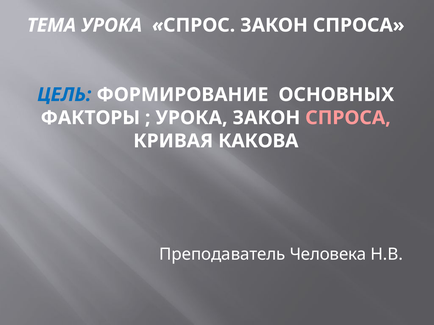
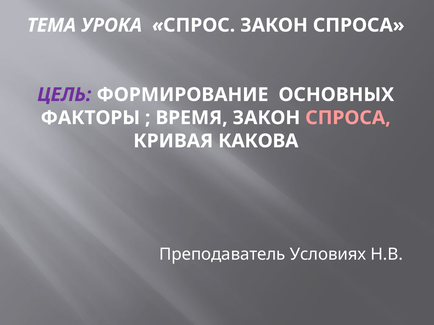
ЦЕЛЬ colour: blue -> purple
УРОКА at (191, 118): УРОКА -> ВРЕМЯ
Человека: Человека -> Условиях
